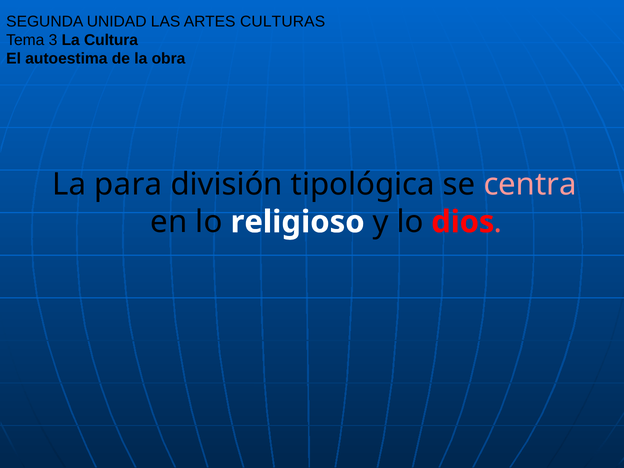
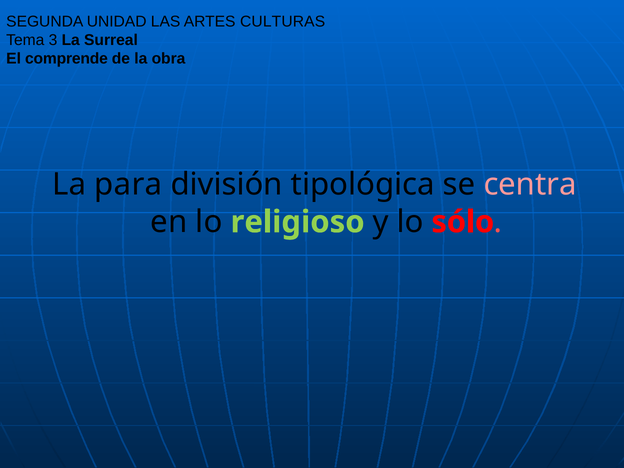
Cultura: Cultura -> Surreal
autoestima: autoestima -> comprende
religioso colour: white -> light green
dios: dios -> sólo
